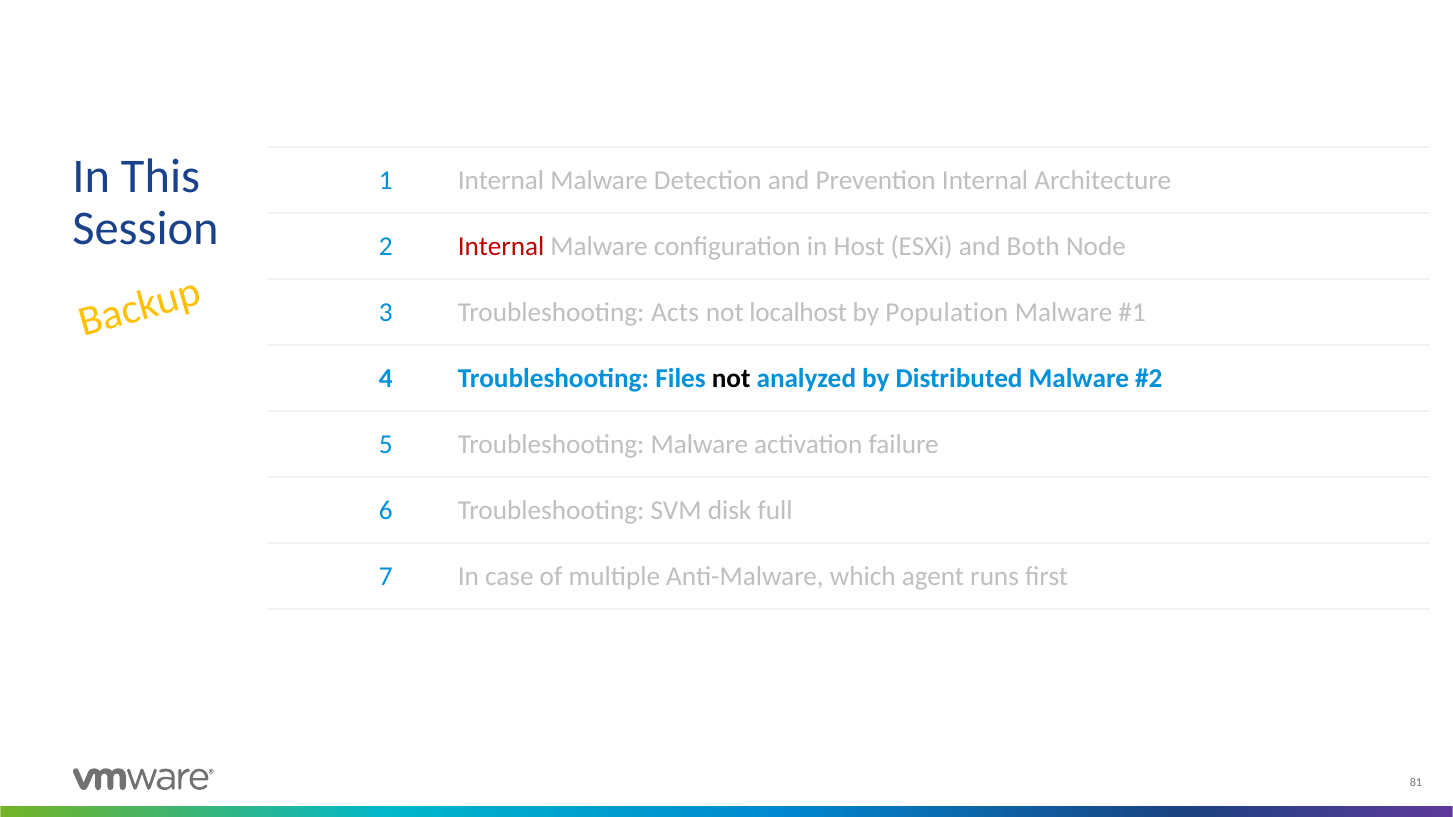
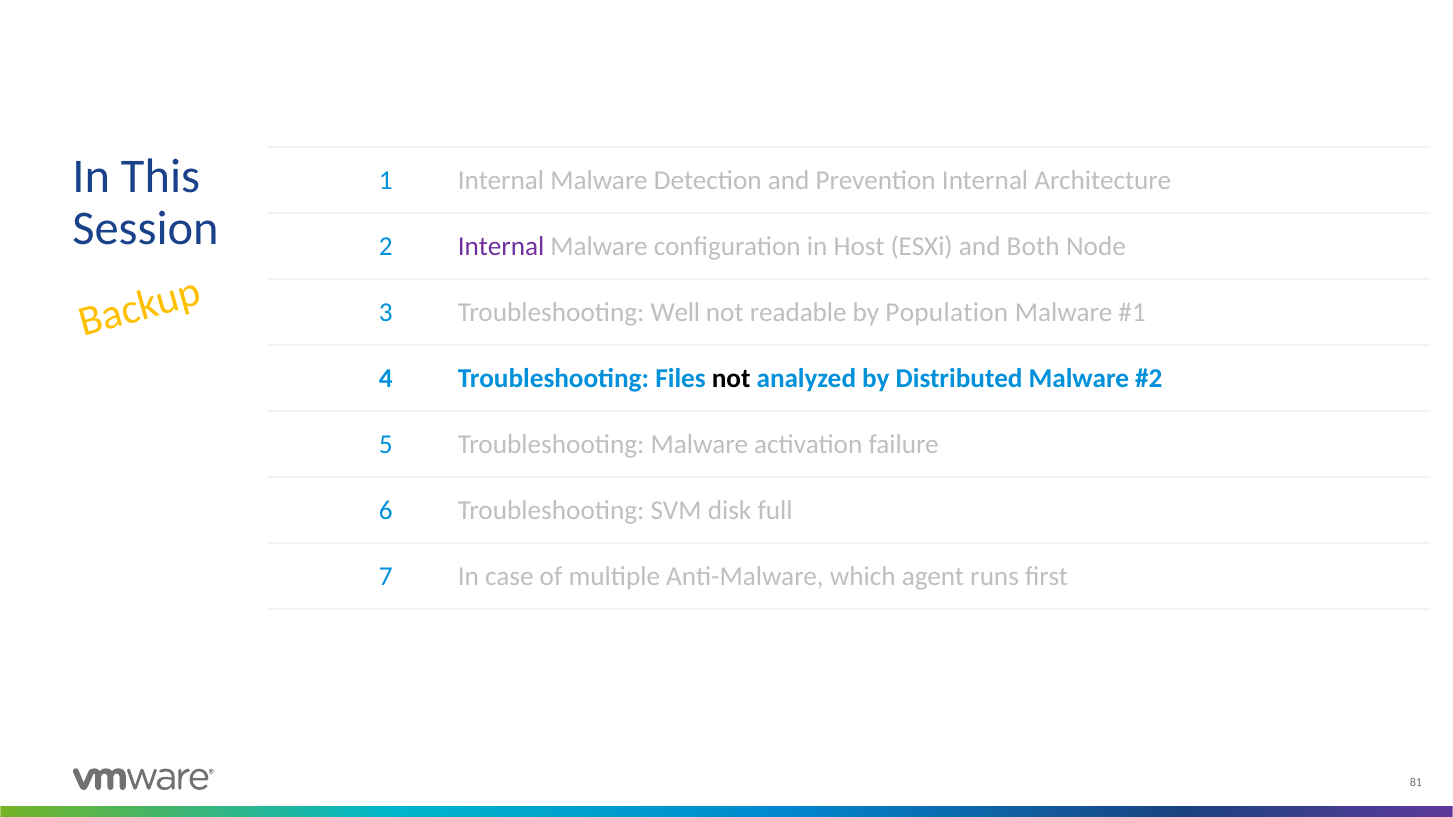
Internal at (501, 246) colour: red -> purple
Acts: Acts -> Well
localhost: localhost -> readable
